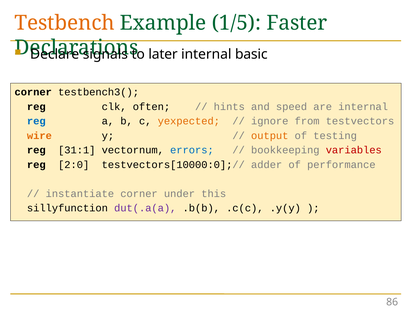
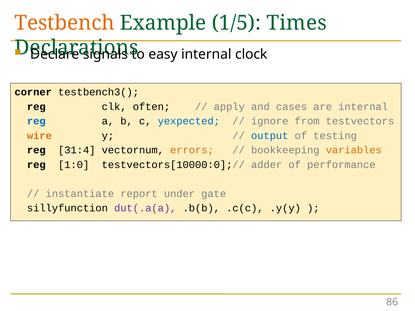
Faster: Faster -> Times
later: later -> easy
basic: basic -> clock
hints: hints -> apply
speed: speed -> cases
yexpected colour: orange -> blue
output colour: orange -> blue
31:1: 31:1 -> 31:4
errors colour: blue -> orange
variables colour: red -> orange
2:0: 2:0 -> 1:0
instantiate corner: corner -> report
this: this -> gate
